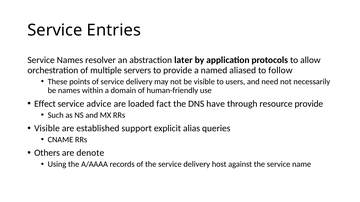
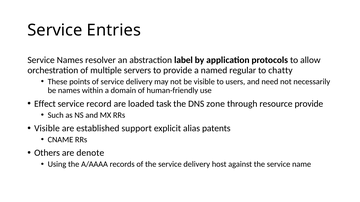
later: later -> label
aliased: aliased -> regular
follow: follow -> chatty
advice: advice -> record
fact: fact -> task
have: have -> zone
queries: queries -> patents
